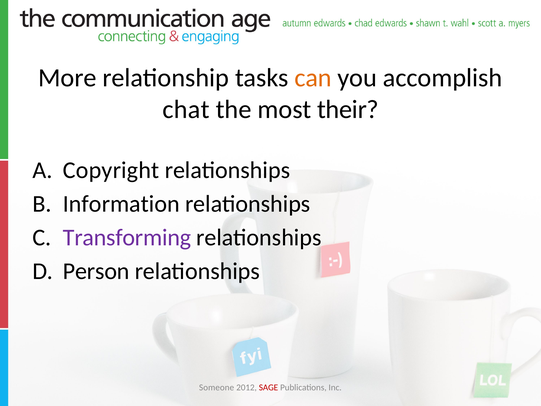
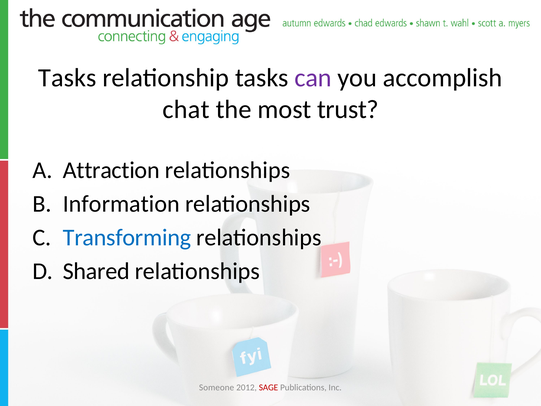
More at (67, 78): More -> Tasks
can colour: orange -> purple
their: their -> trust
Copyright: Copyright -> Attraction
Transforming colour: purple -> blue
Person: Person -> Shared
